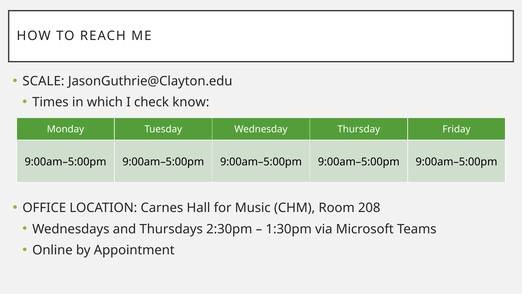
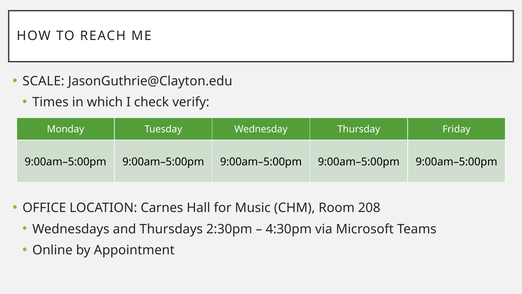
know: know -> verify
1:30pm: 1:30pm -> 4:30pm
